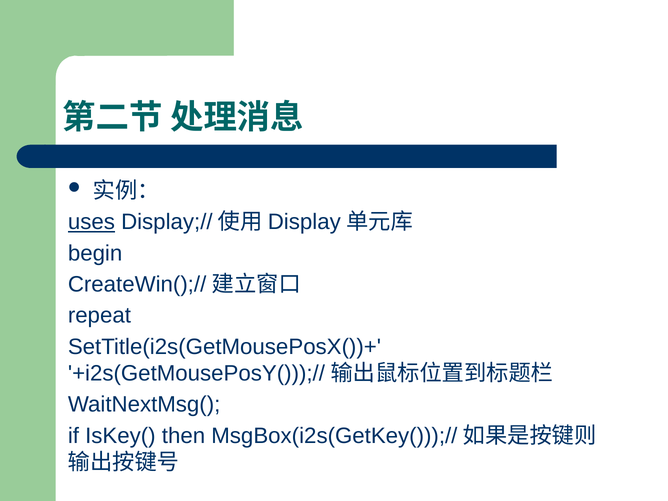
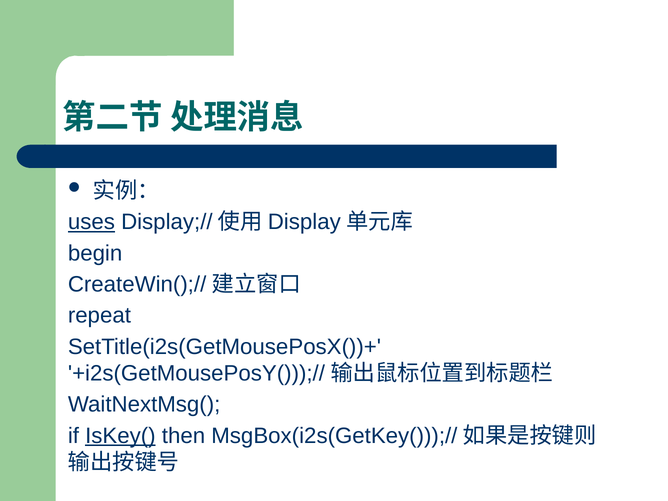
IsKey( underline: none -> present
